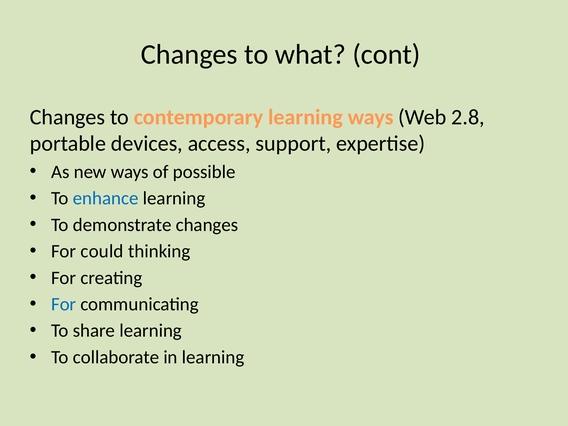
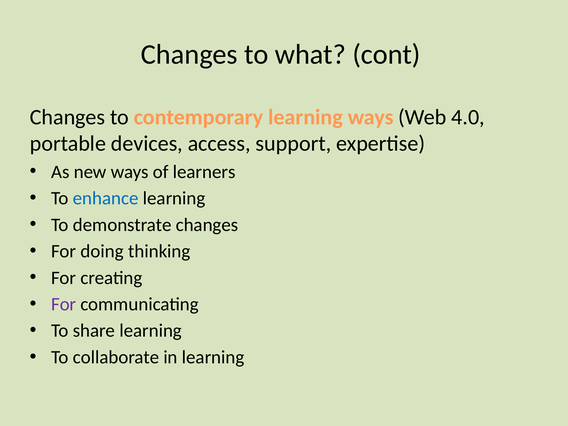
2.8: 2.8 -> 4.0
possible: possible -> learners
could: could -> doing
For at (64, 304) colour: blue -> purple
